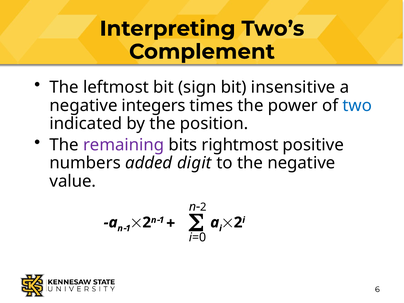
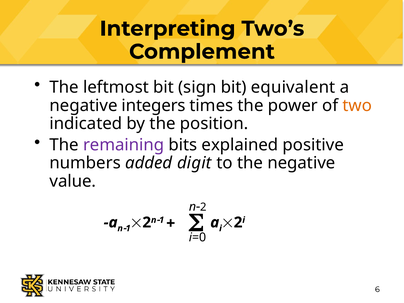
insensitive: insensitive -> equivalent
two colour: blue -> orange
rightmost: rightmost -> explained
